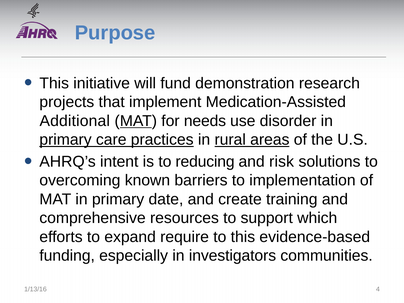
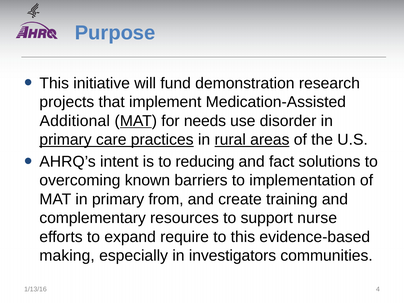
risk: risk -> fact
date: date -> from
comprehensive: comprehensive -> complementary
which: which -> nurse
funding: funding -> making
